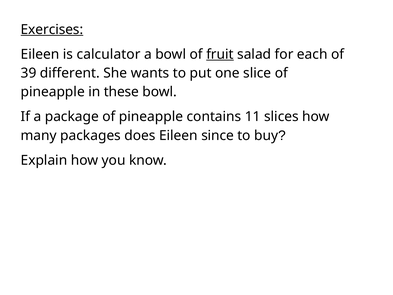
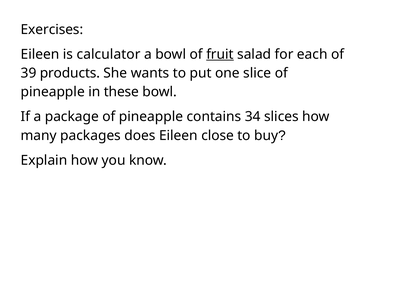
Exercises underline: present -> none
different: different -> products
11: 11 -> 34
since: since -> close
